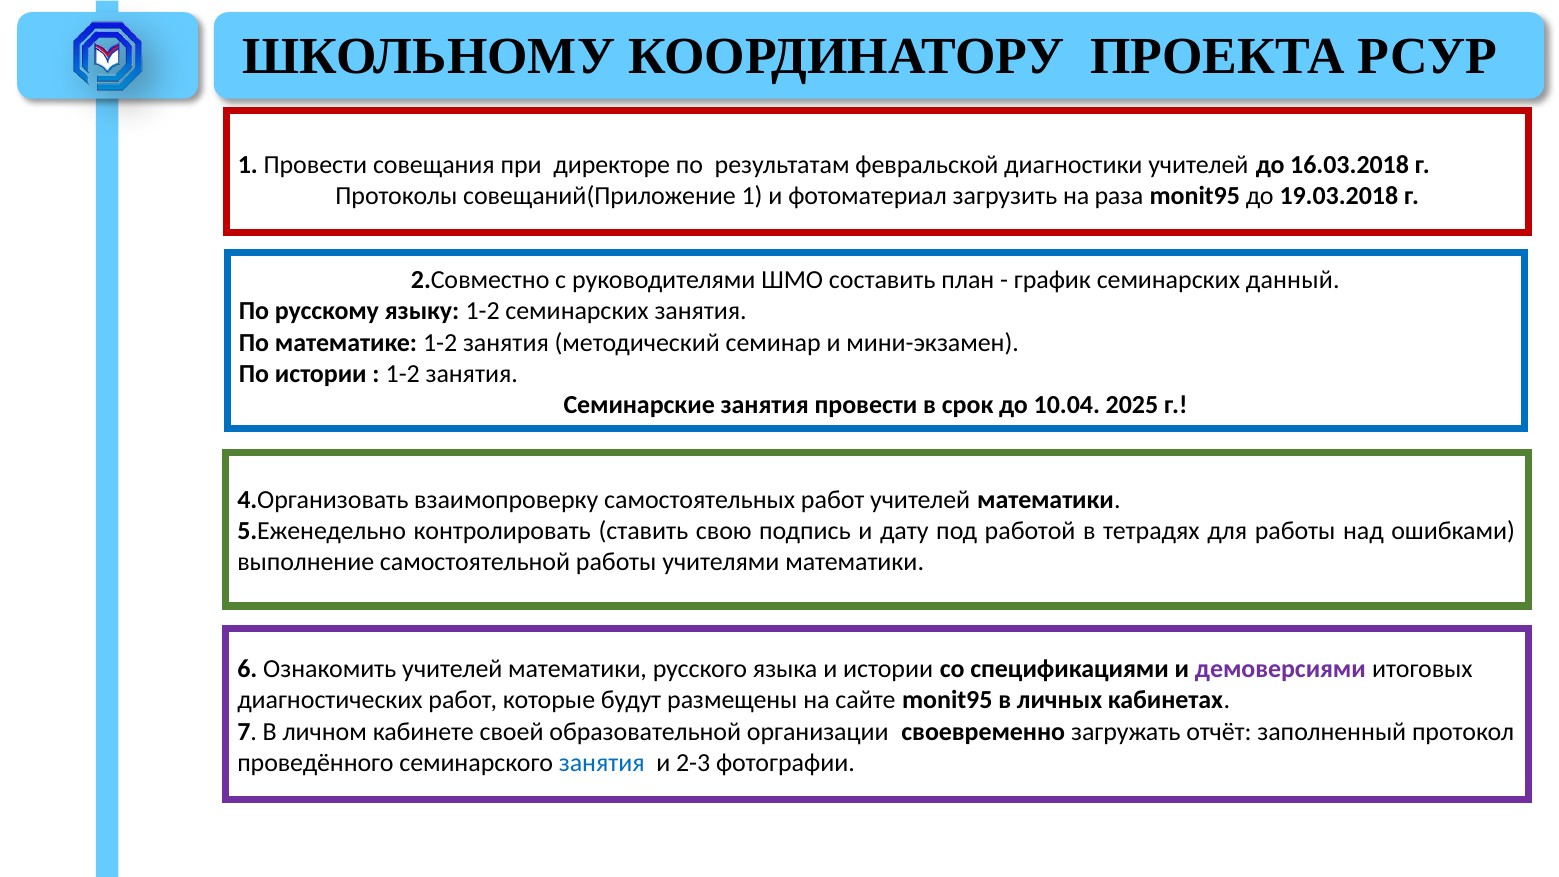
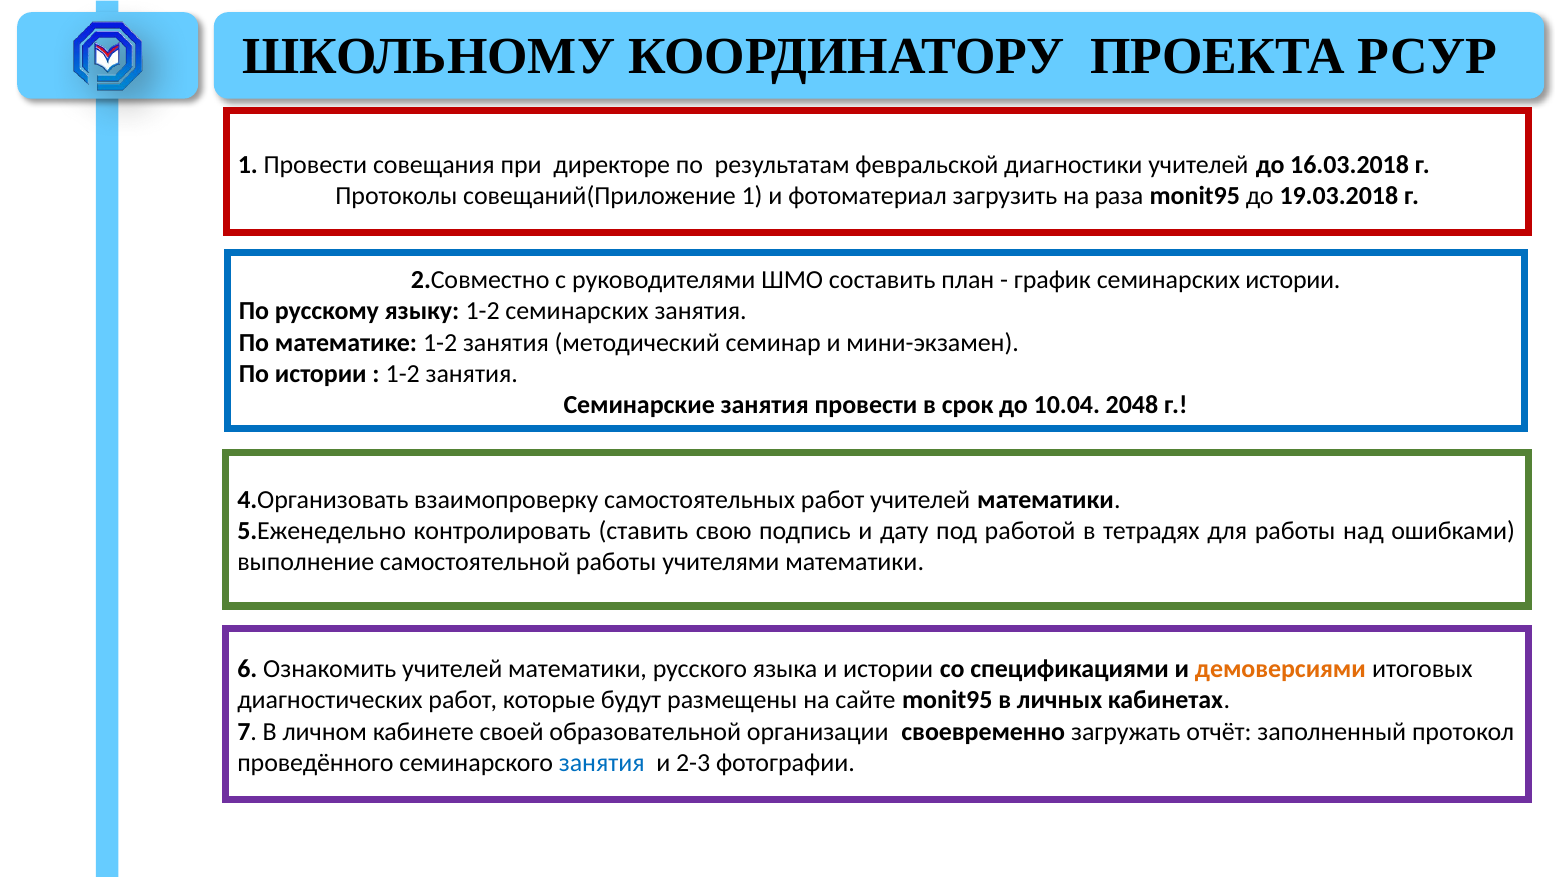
семинарских данный: данный -> истории
2025: 2025 -> 2048
демоверсиями colour: purple -> orange
